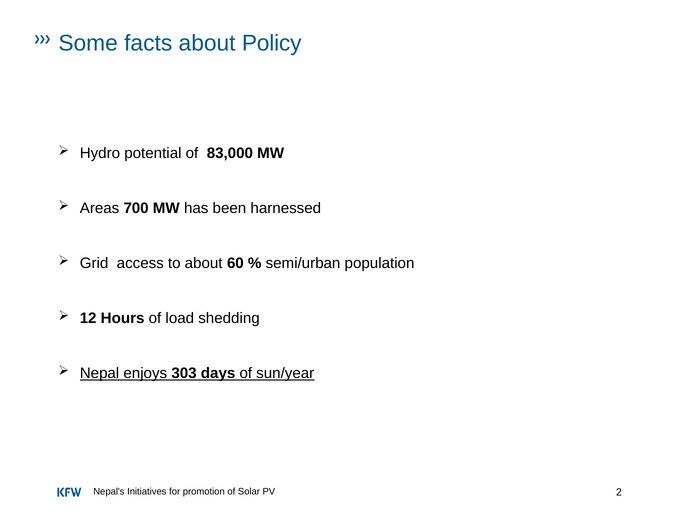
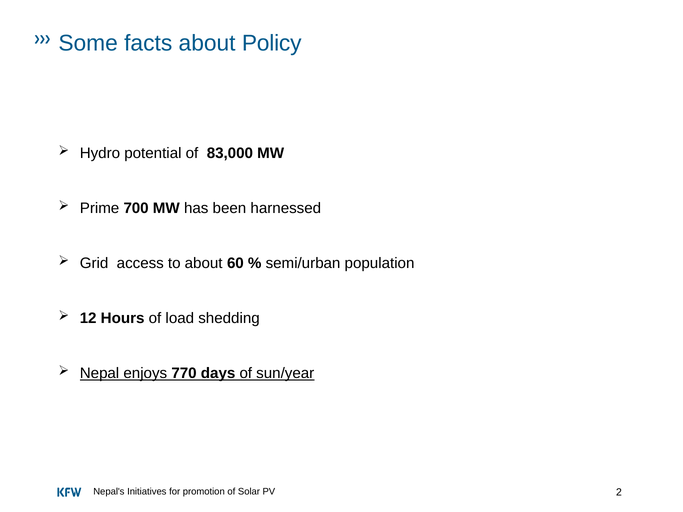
Areas: Areas -> Prime
303: 303 -> 770
